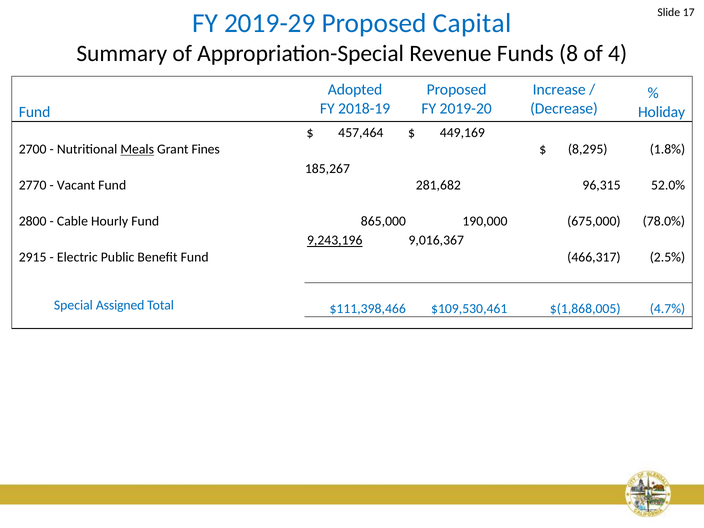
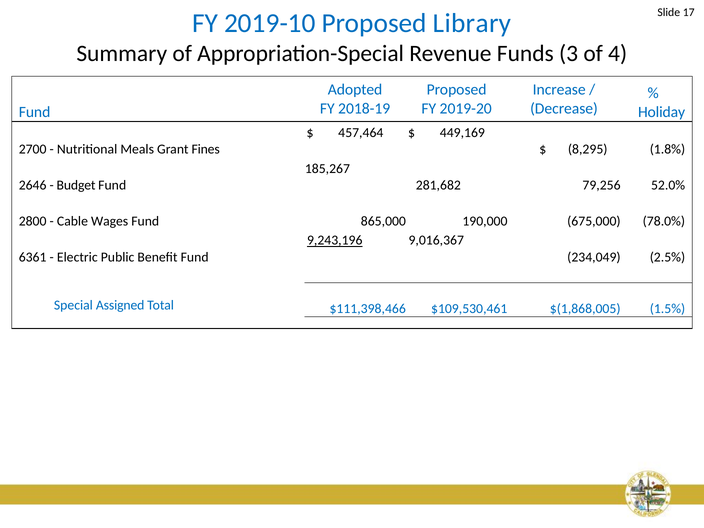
2019-29: 2019-29 -> 2019-10
Capital: Capital -> Library
8: 8 -> 3
Meals underline: present -> none
2770: 2770 -> 2646
Vacant: Vacant -> Budget
96,315: 96,315 -> 79,256
Hourly: Hourly -> Wages
2915: 2915 -> 6361
466,317: 466,317 -> 234,049
4.7%: 4.7% -> 1.5%
